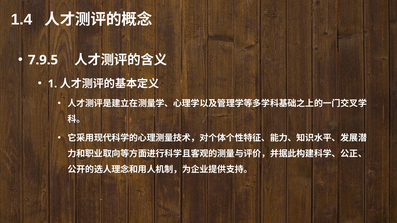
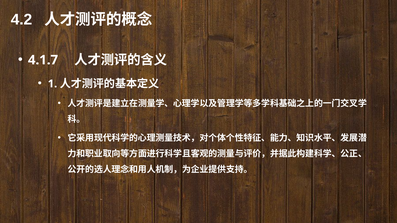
1.4: 1.4 -> 4.2
7.9.5: 7.9.5 -> 4.1.7
